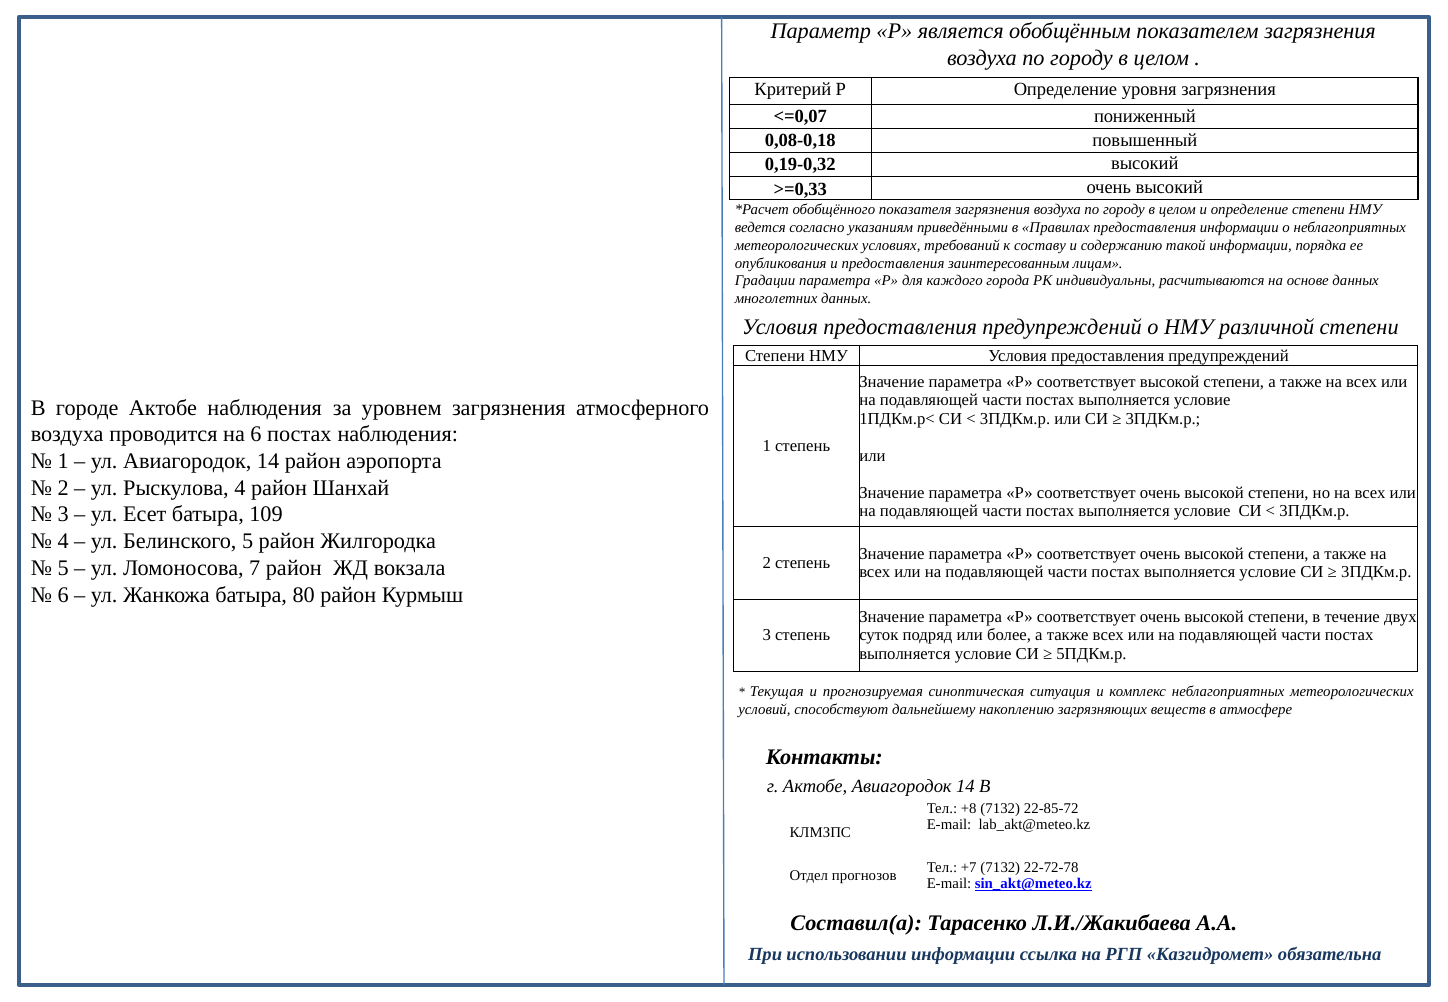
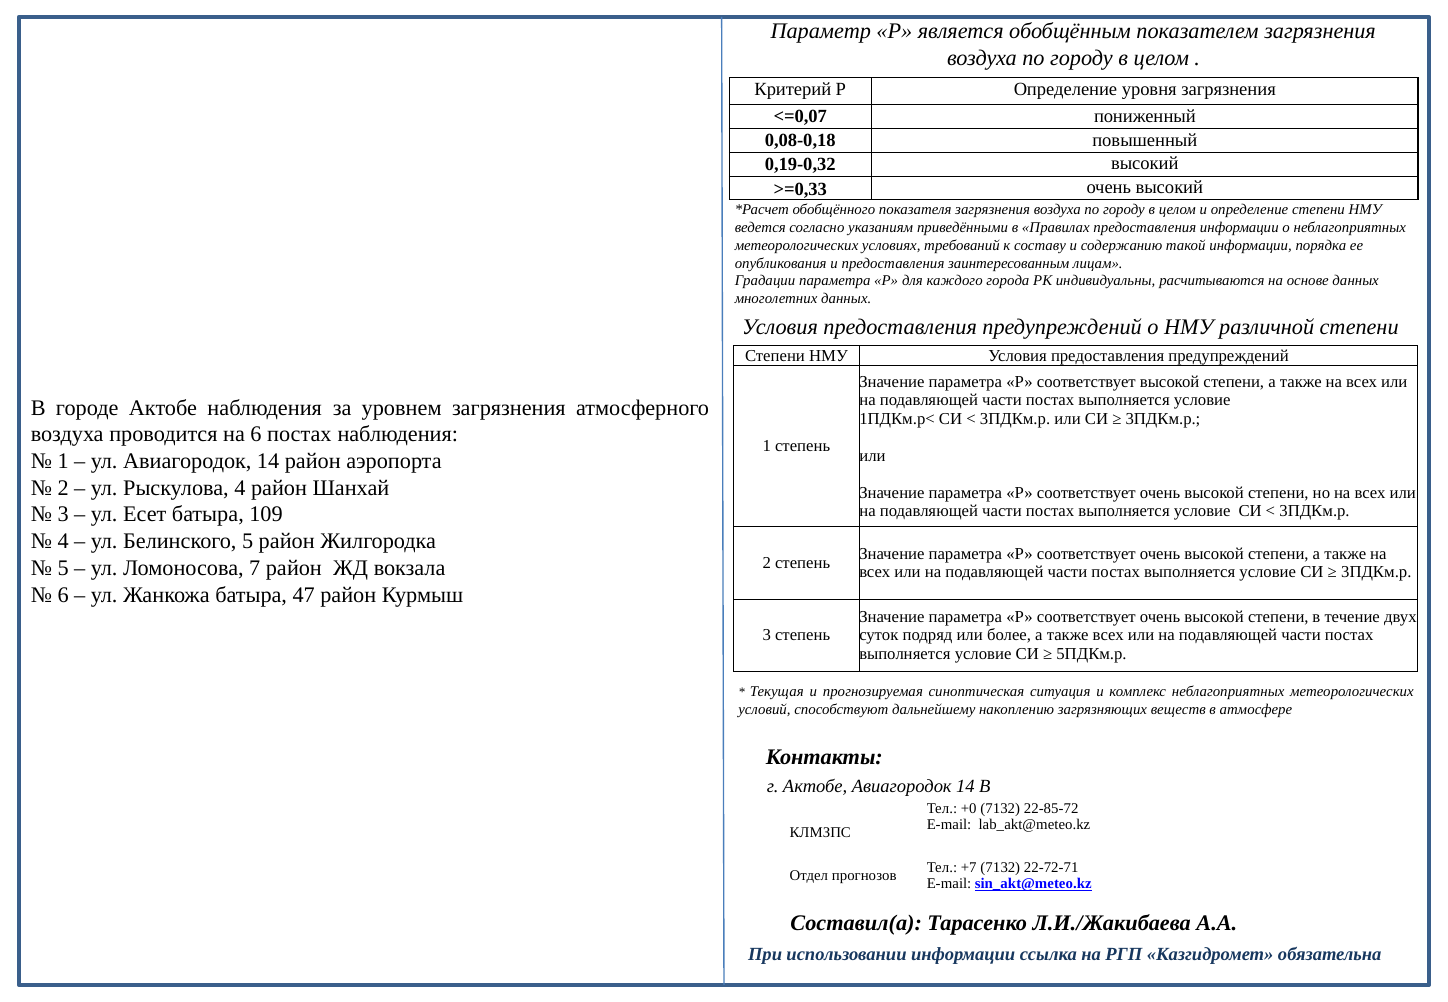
80: 80 -> 47
+8: +8 -> +0
22-72-78: 22-72-78 -> 22-72-71
